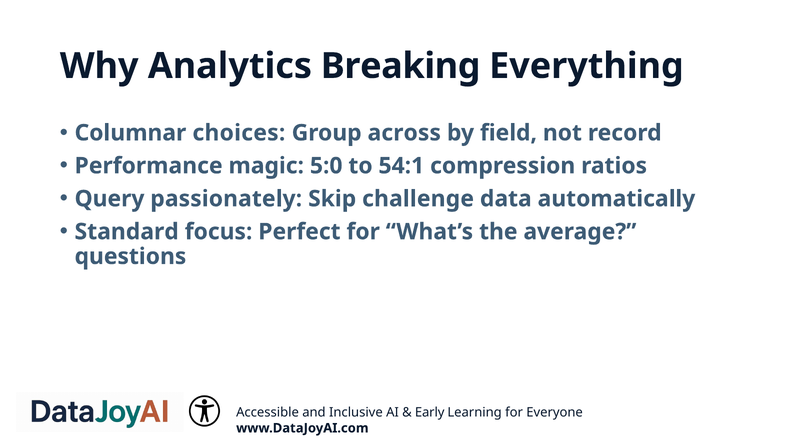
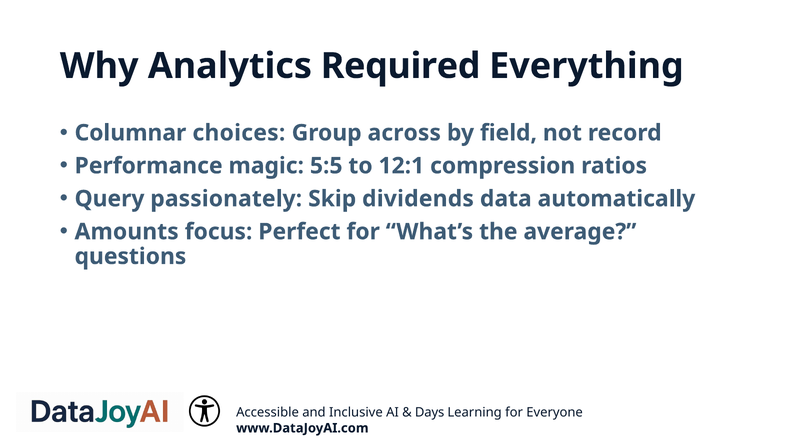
Breaking: Breaking -> Required
5:0: 5:0 -> 5:5
54:1: 54:1 -> 12:1
challenge: challenge -> dividends
Standard: Standard -> Amounts
Early: Early -> Days
